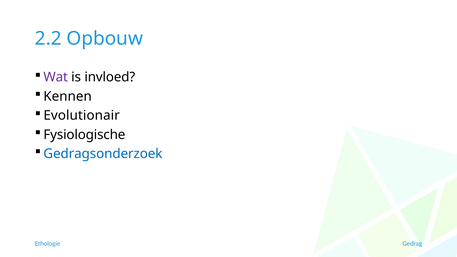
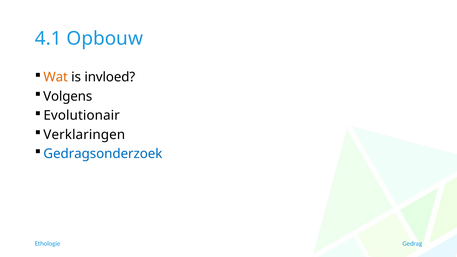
2.2: 2.2 -> 4.1
Wat colour: purple -> orange
Kennen: Kennen -> Volgens
Fysiologische: Fysiologische -> Verklaringen
